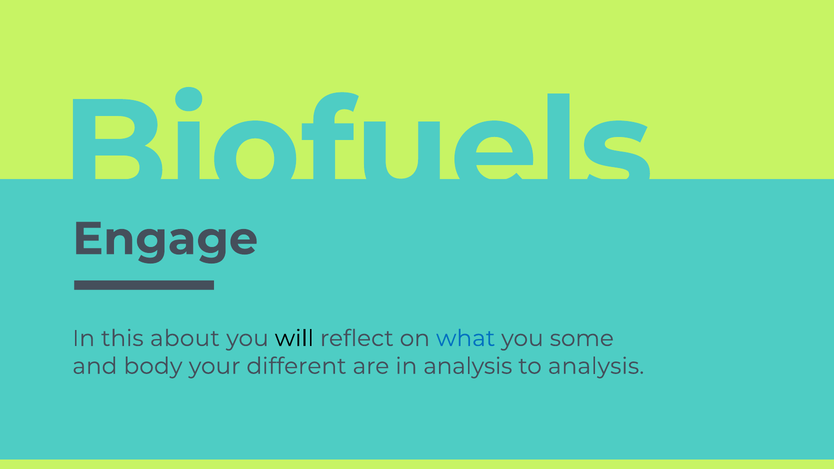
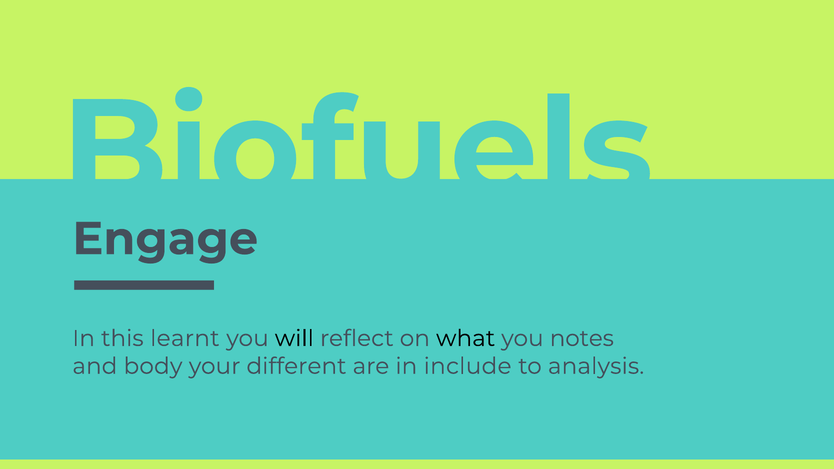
about: about -> learnt
what colour: blue -> black
some: some -> notes
in analysis: analysis -> include
